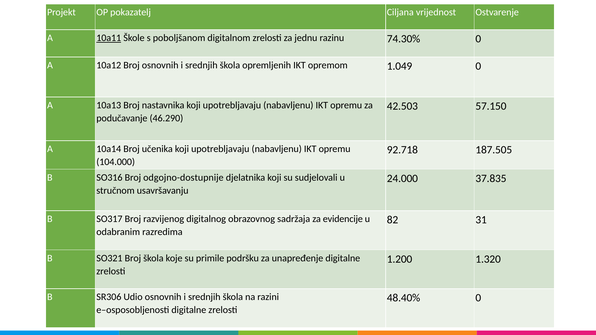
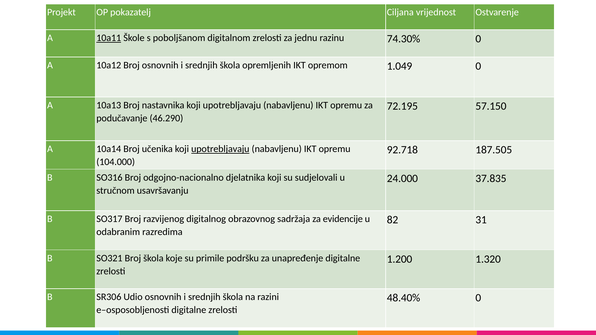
42.503: 42.503 -> 72.195
upotrebljavaju at (220, 149) underline: none -> present
odgojno-dostupnije: odgojno-dostupnije -> odgojno-nacionalno
